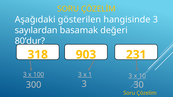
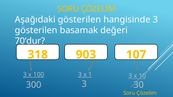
sayılardan at (36, 30): sayılardan -> gösterilen
80’dur: 80’dur -> 70’dur
231: 231 -> 107
